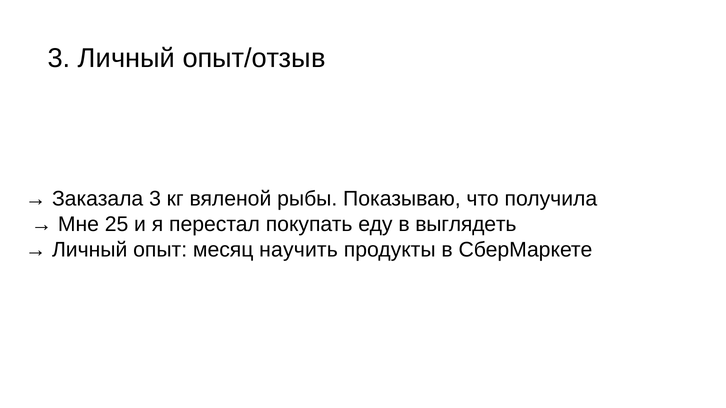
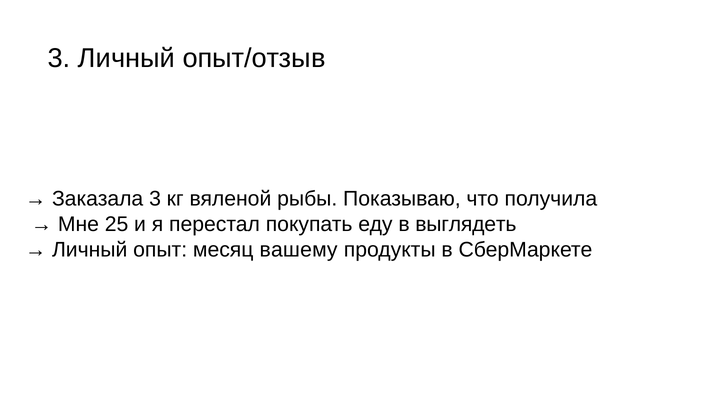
научить: научить -> вашему
